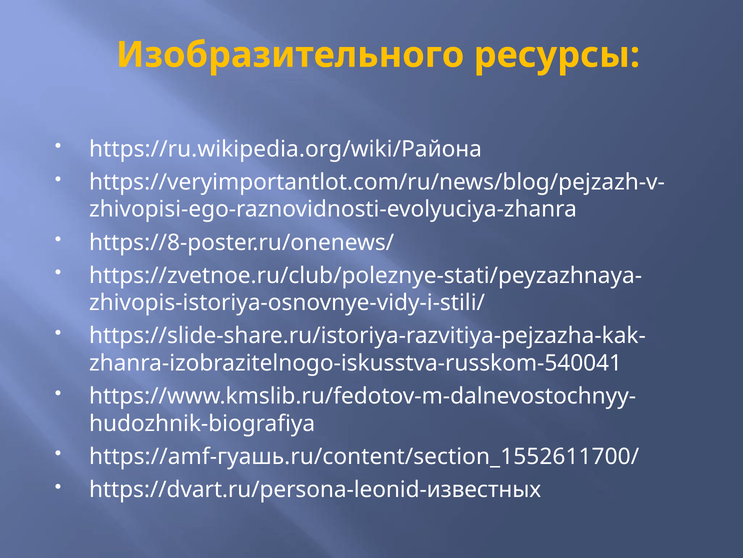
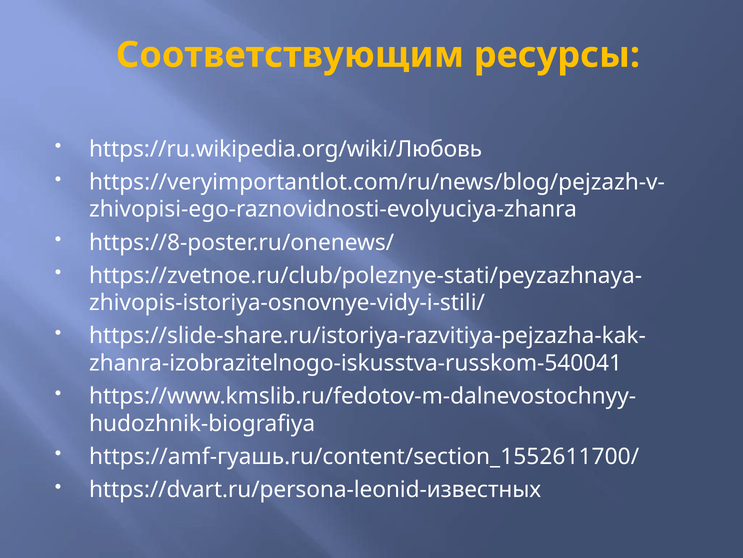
Изобразительного: Изобразительного -> Соответствующим
https://ru.wikipedia.org/wiki/Района: https://ru.wikipedia.org/wiki/Района -> https://ru.wikipedia.org/wiki/Любовь
